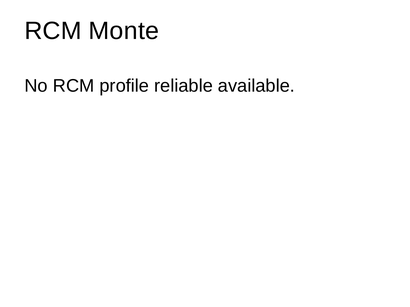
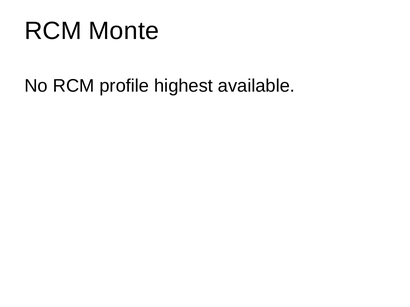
reliable: reliable -> highest
